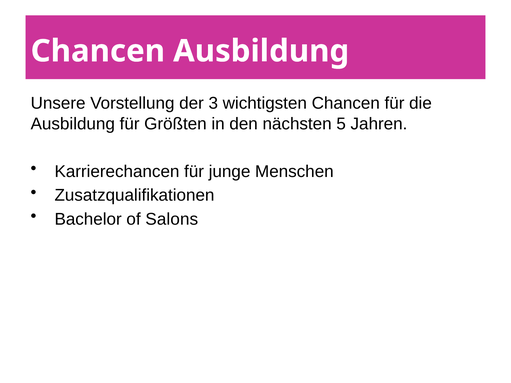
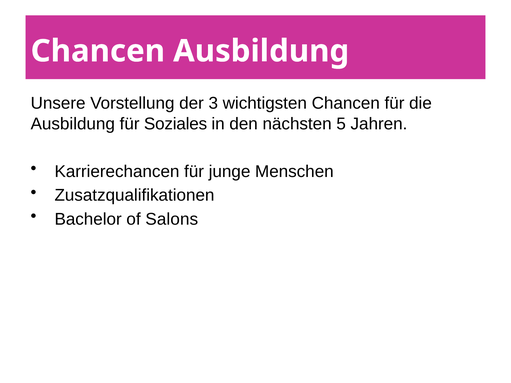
Größten: Größten -> Soziales
